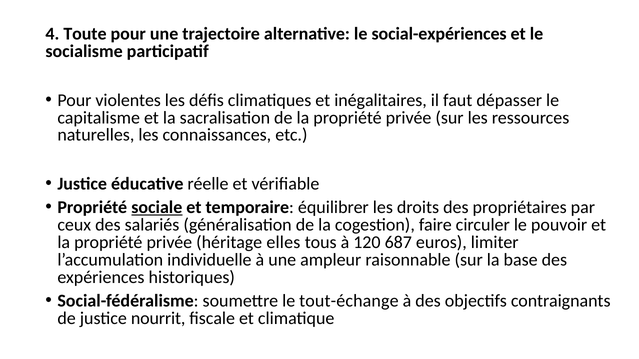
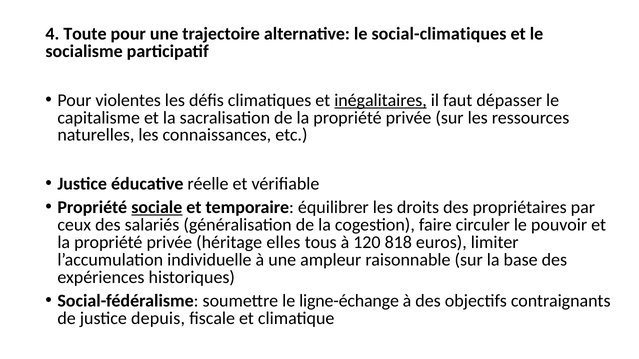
social-expériences: social-expériences -> social-climatiques
inégalitaires underline: none -> present
687: 687 -> 818
tout-échange: tout-échange -> ligne-échange
nourrit: nourrit -> depuis
